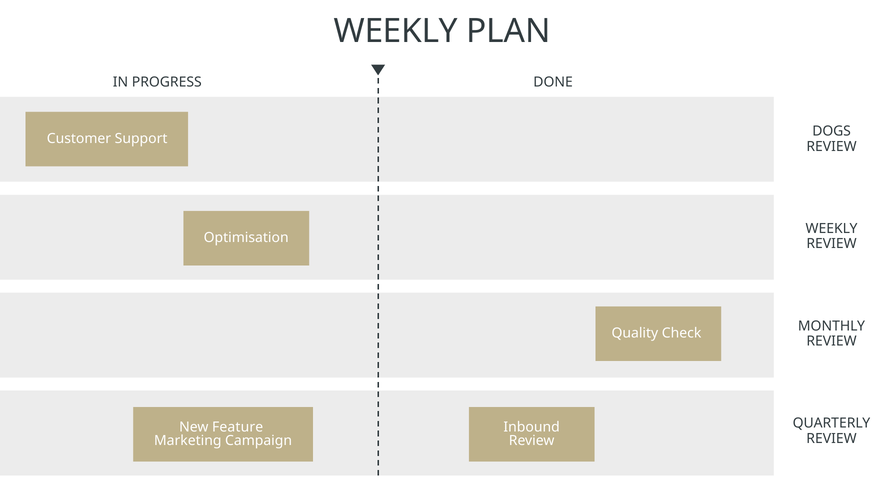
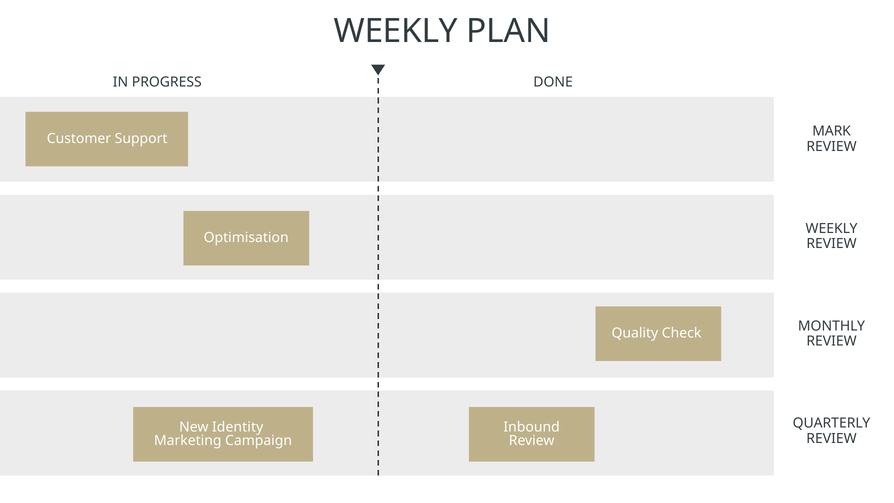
DOGS: DOGS -> MARK
Feature: Feature -> Identity
